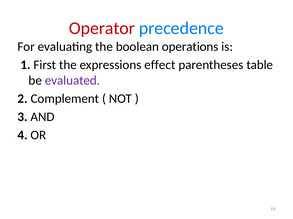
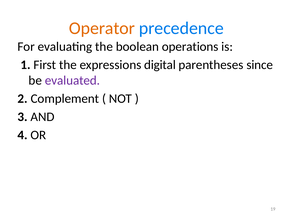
Operator colour: red -> orange
effect: effect -> digital
table: table -> since
